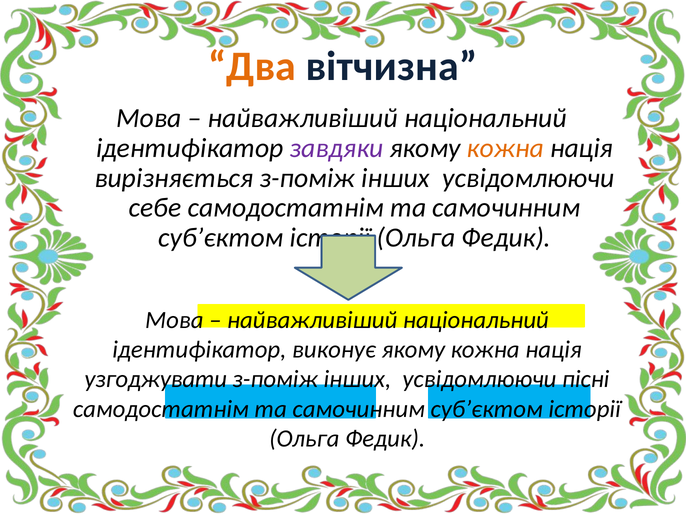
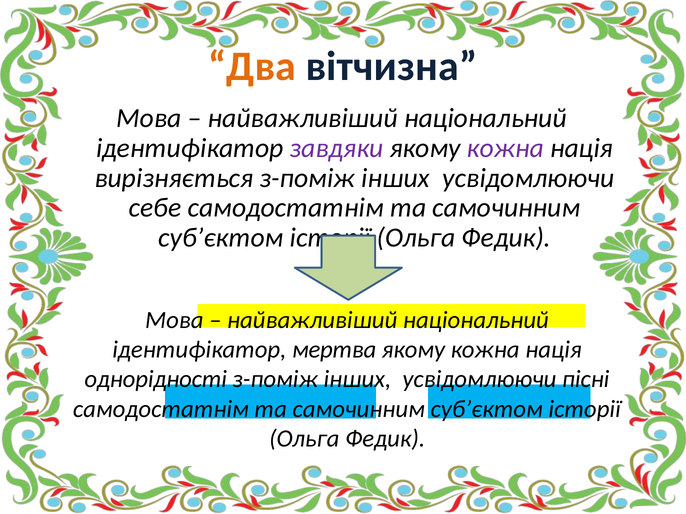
кожна at (505, 148) colour: orange -> purple
виконує: виконує -> мертва
узгоджувати: узгоджувати -> однорідності
